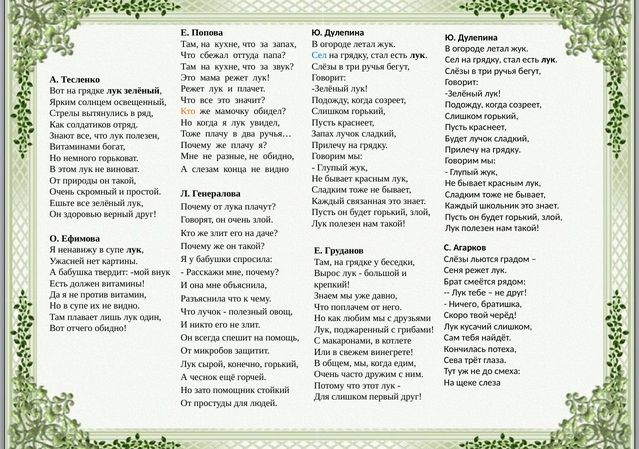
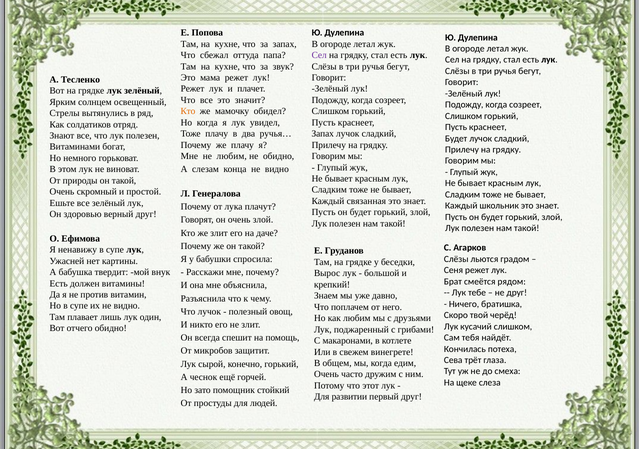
Сел at (319, 55) colour: blue -> purple
не разные: разные -> любим
Для слишком: слишком -> развитии
